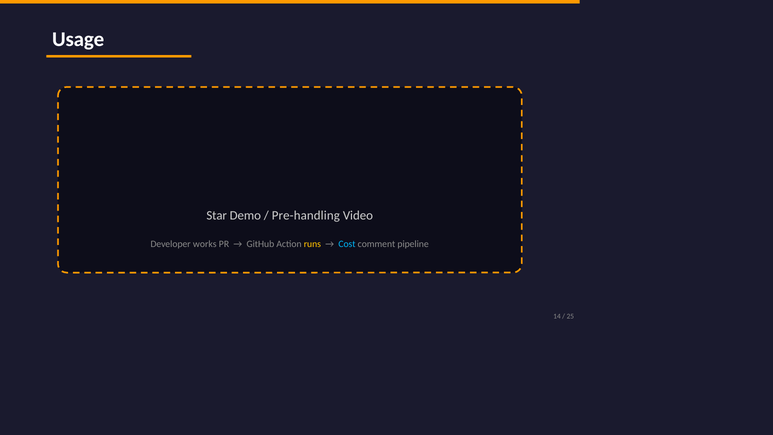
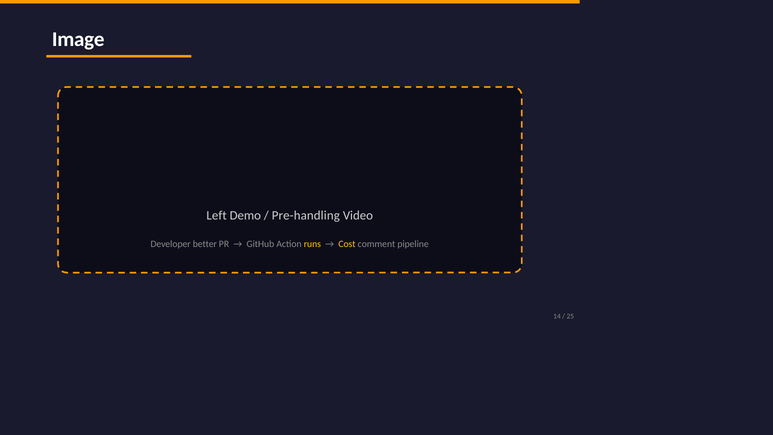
Usage: Usage -> Image
Star: Star -> Left
works: works -> better
Cost colour: light blue -> yellow
